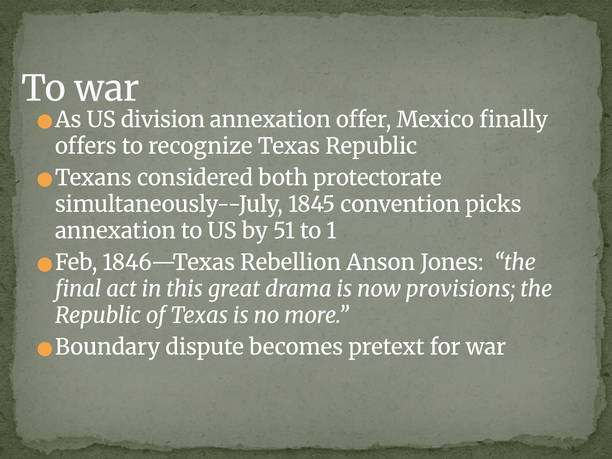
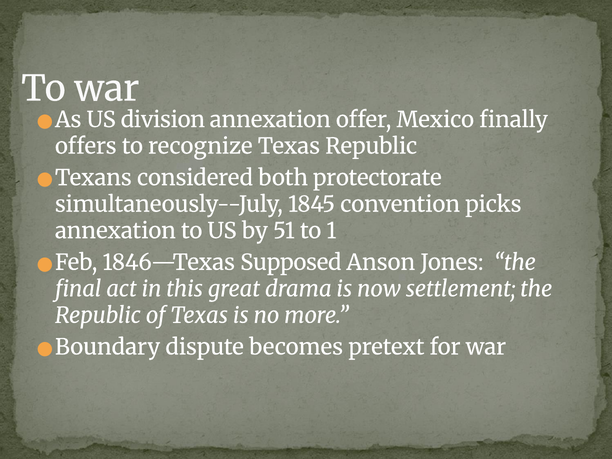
Rebellion: Rebellion -> Supposed
provisions: provisions -> settlement
